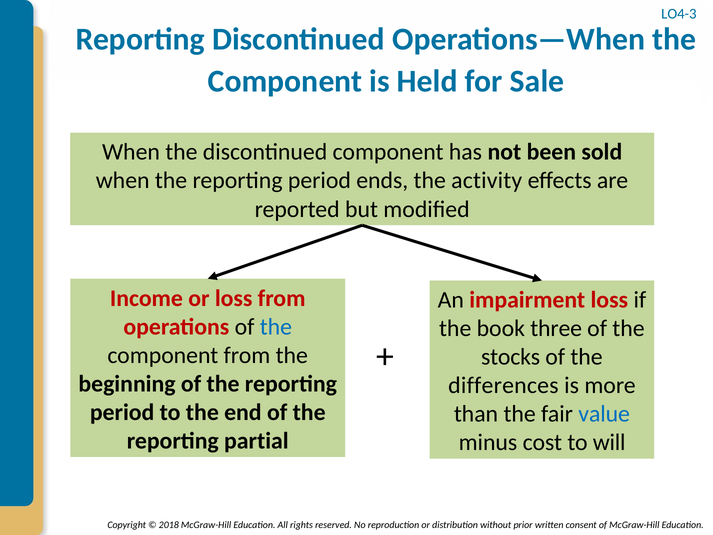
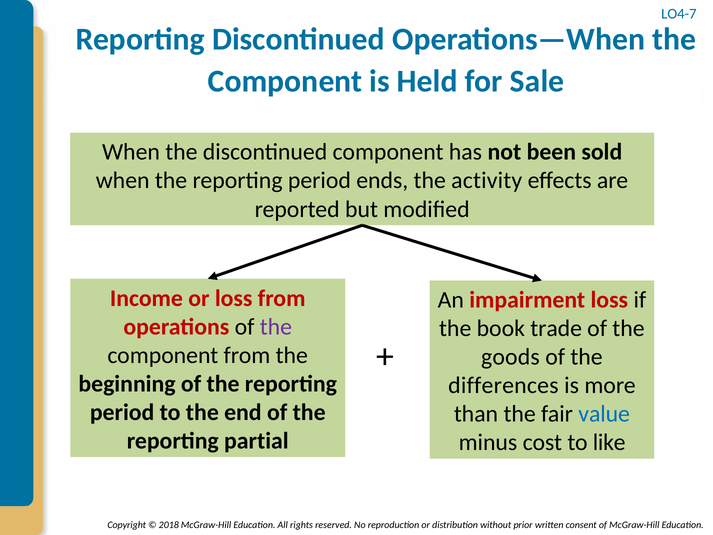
LO4-3: LO4-3 -> LO4-7
the at (276, 327) colour: blue -> purple
three: three -> trade
stocks: stocks -> goods
will: will -> like
